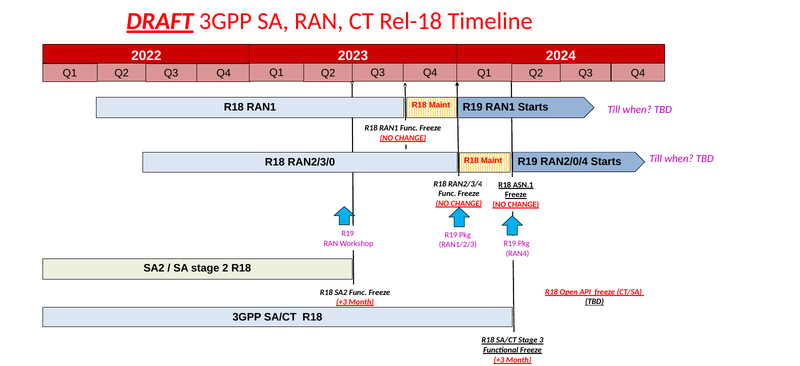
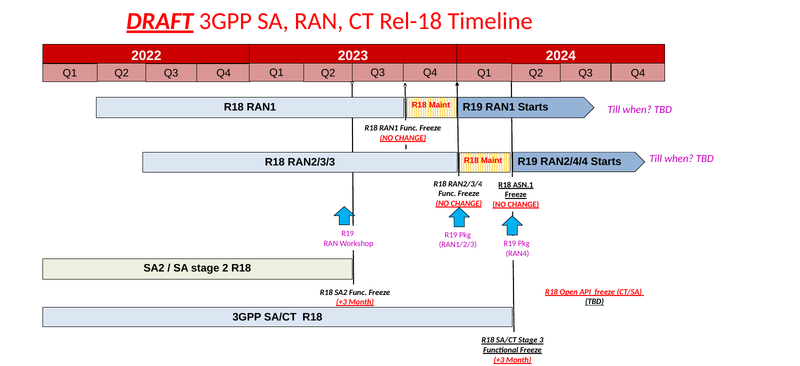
RAN2/0/4: RAN2/0/4 -> RAN2/4/4
RAN2/3/0: RAN2/3/0 -> RAN2/3/3
